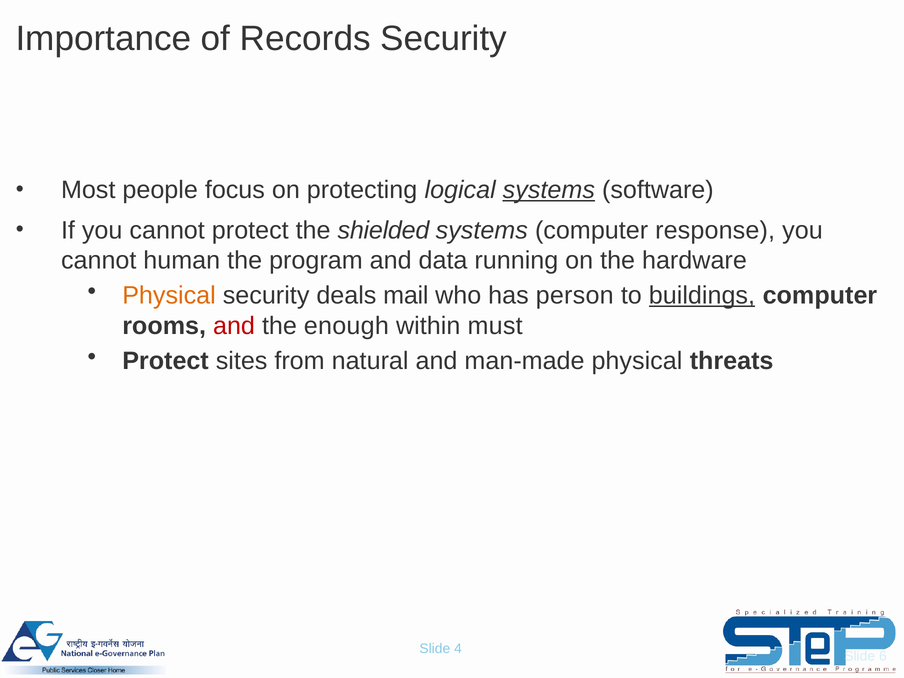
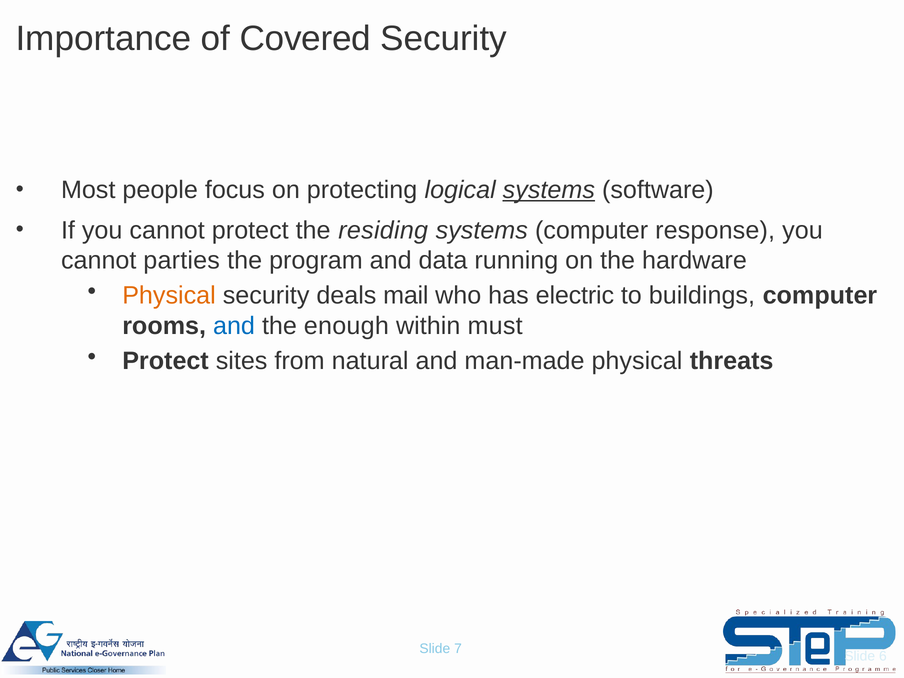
Records: Records -> Covered
shielded: shielded -> residing
human: human -> parties
person: person -> electric
buildings underline: present -> none
and at (234, 326) colour: red -> blue
4: 4 -> 7
